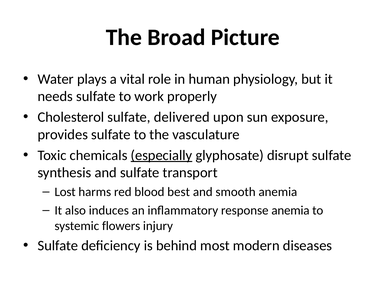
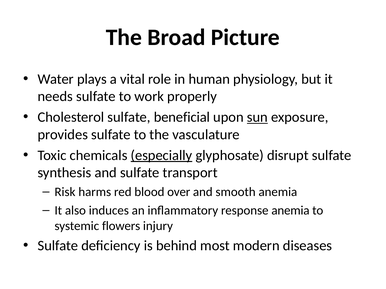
delivered: delivered -> beneficial
sun underline: none -> present
Lost: Lost -> Risk
best: best -> over
